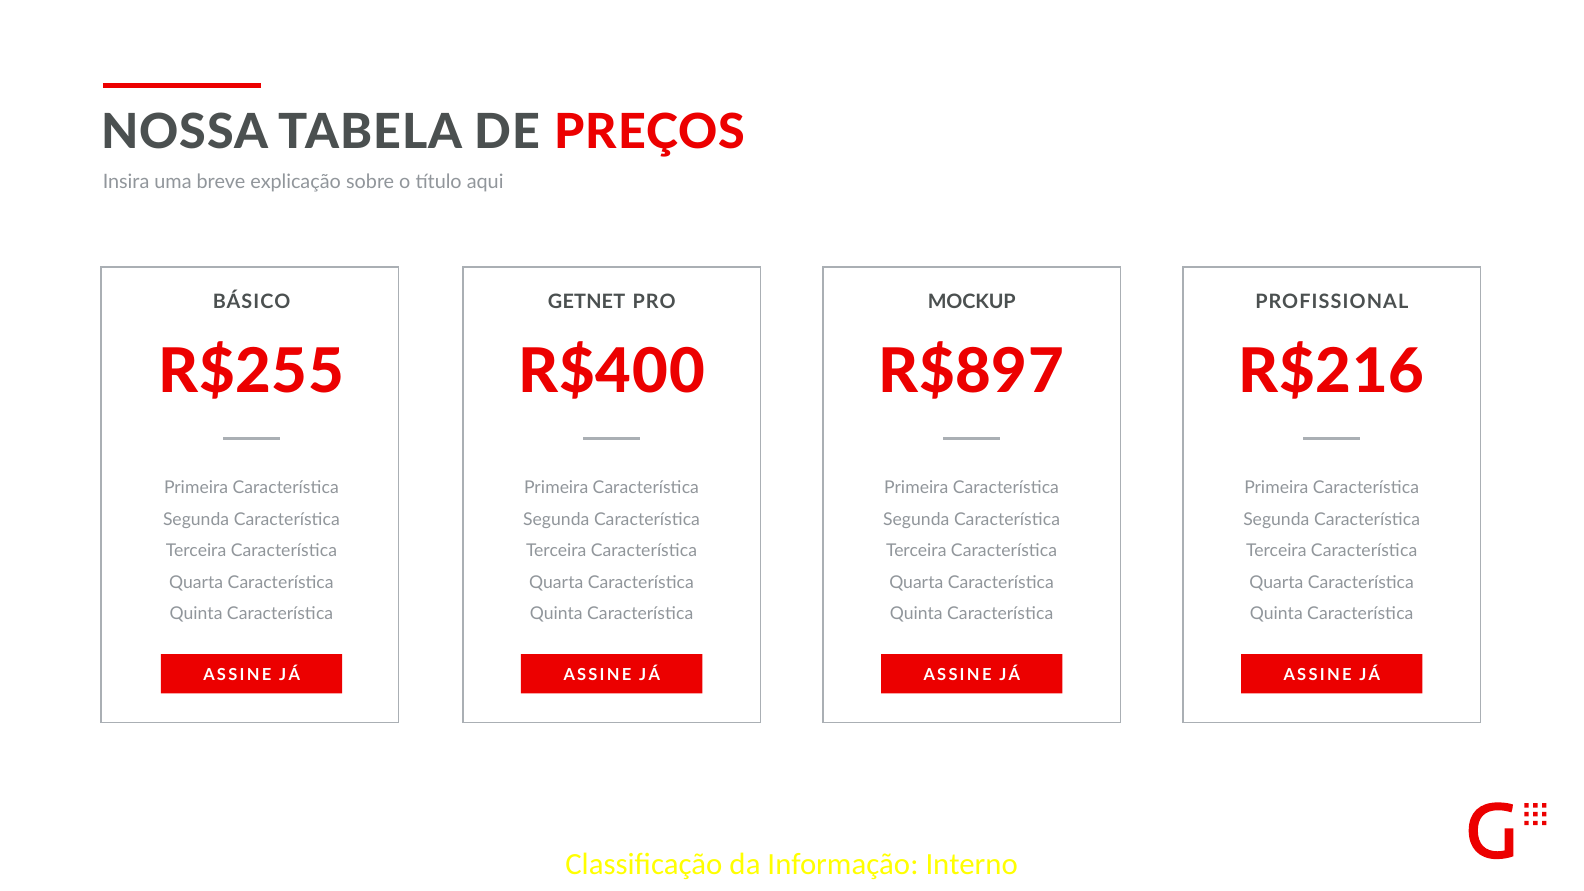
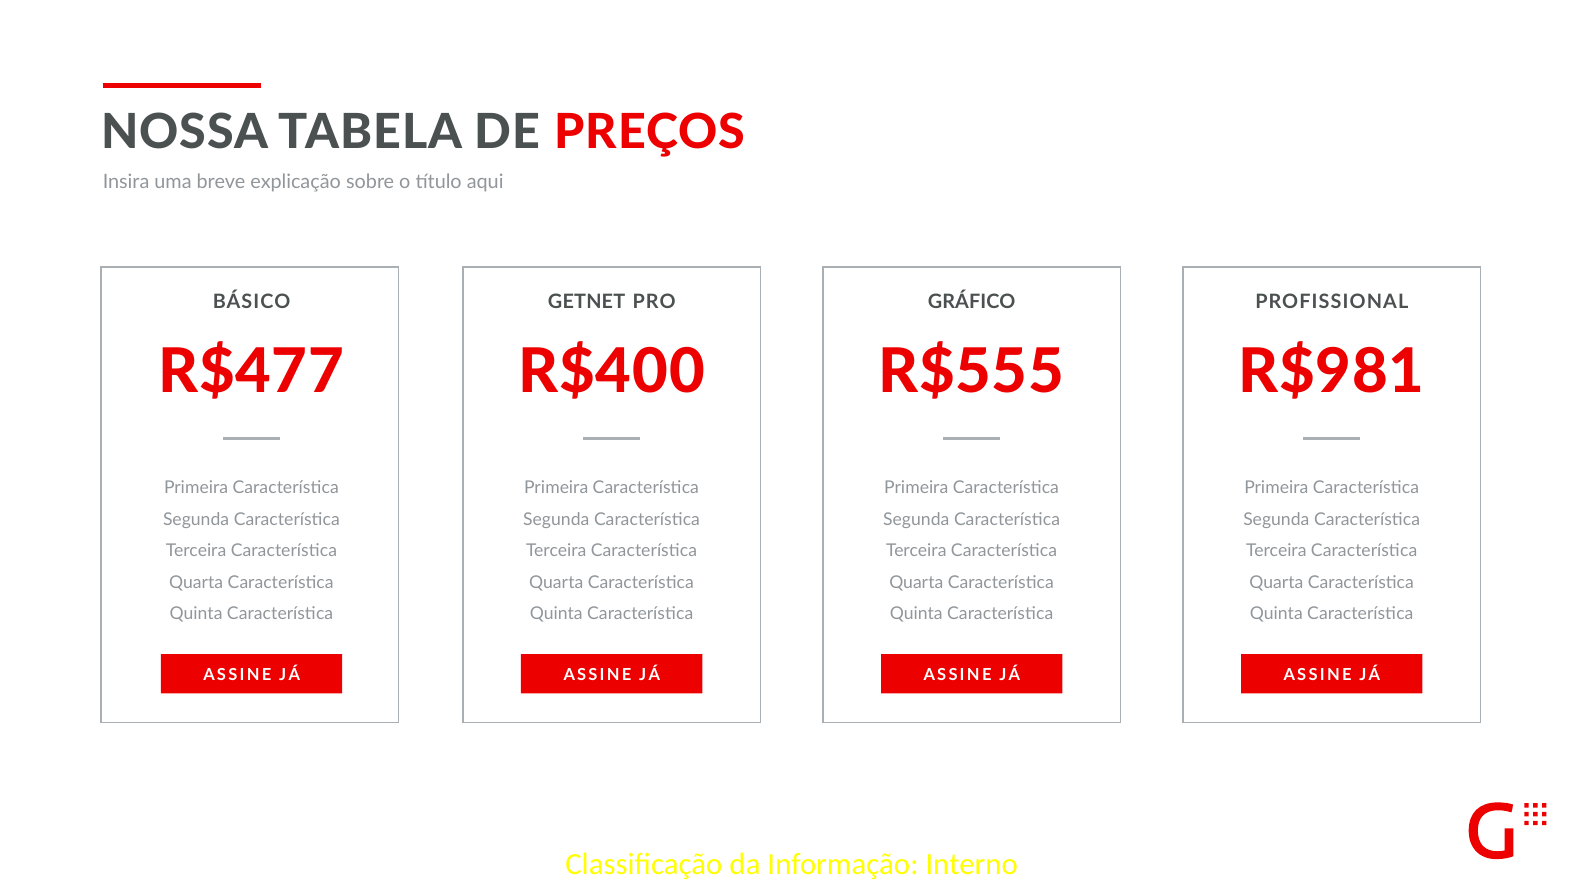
MOCKUP: MOCKUP -> GRÁFICO
R$255: R$255 -> R$477
R$897: R$897 -> R$555
R$216: R$216 -> R$981
